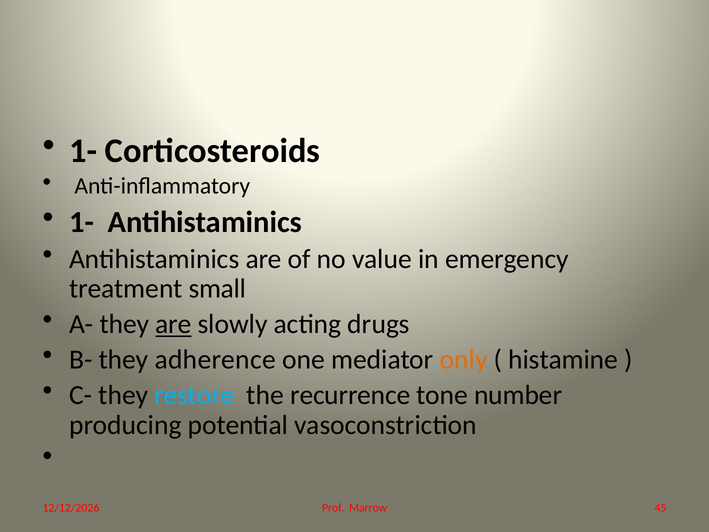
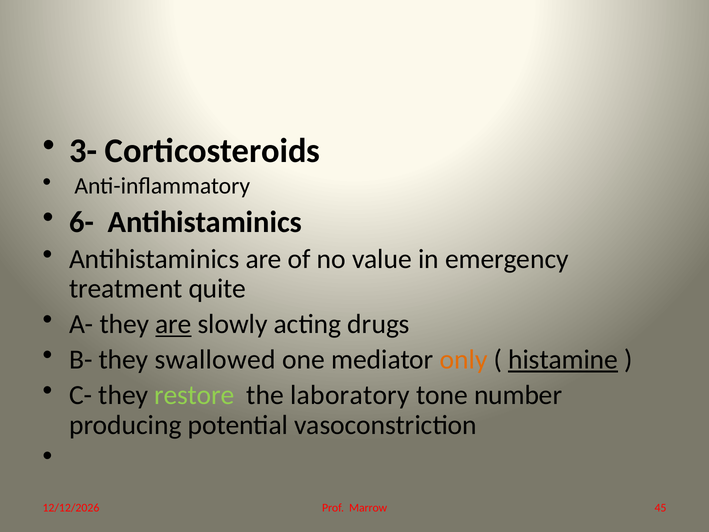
1- at (83, 151): 1- -> 3-
1- at (82, 222): 1- -> 6-
small: small -> quite
adherence: adherence -> swallowed
histamine underline: none -> present
restore colour: light blue -> light green
recurrence: recurrence -> laboratory
